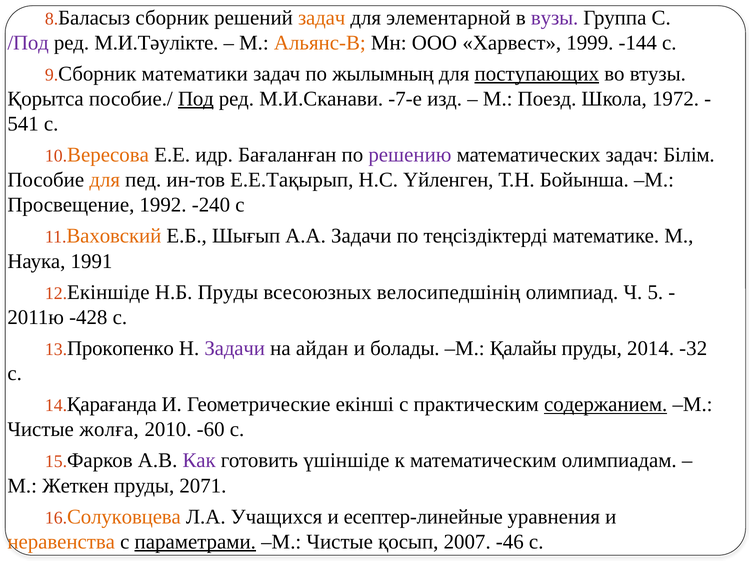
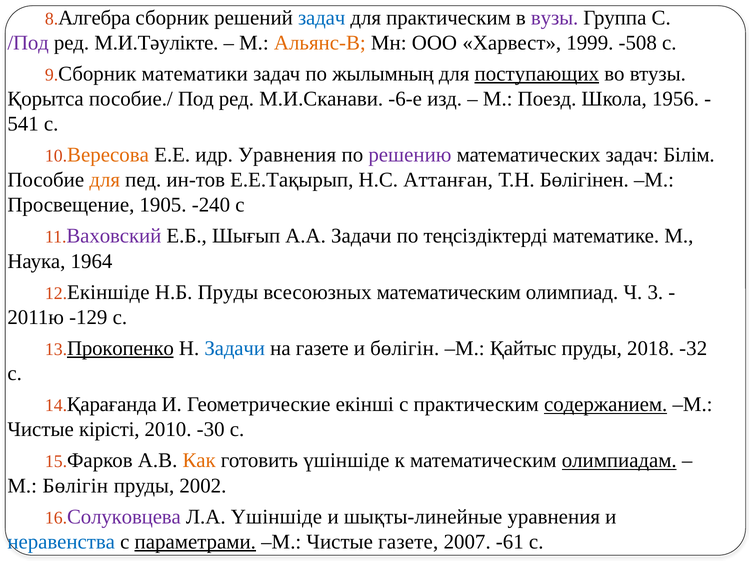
Баласыз: Баласыз -> Алгебра
задач at (322, 18) colour: orange -> blue
для элементарной: элементарной -> практическим
-144: -144 -> -508
Под underline: present -> none
-7-е: -7-е -> -6-е
1972: 1972 -> 1956
идр Бағаланған: Бағаланған -> Уравнения
Үйленген: Үйленген -> Аттанған
Бойынша: Бойынша -> Бөлігінен
1992: 1992 -> 1905
Ваховский colour: orange -> purple
1991: 1991 -> 1964
всесоюзных велосипедшінің: велосипедшінің -> математическим
5: 5 -> 3
-428: -428 -> -129
Прокопенко underline: none -> present
Задачи at (235, 349) colour: purple -> blue
на айдан: айдан -> газете
и болады: болады -> бөлігін
Қалайы: Қалайы -> Қайтыс
2014: 2014 -> 2018
жолға: жолға -> кірісті
-60: -60 -> -30
Как colour: purple -> orange
олимпиадам underline: none -> present
М Жеткен: Жеткен -> Бөлігін
2071: 2071 -> 2002
Солуковцева colour: orange -> purple
Л.А Учащихся: Учащихся -> Үшіншіде
есептер-линейные: есептер-линейные -> шықты-линейные
неравенства colour: orange -> blue
Чистые қосып: қосып -> газете
-46: -46 -> -61
